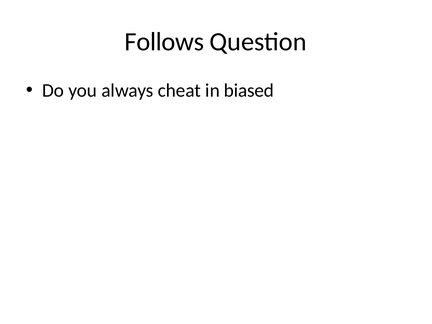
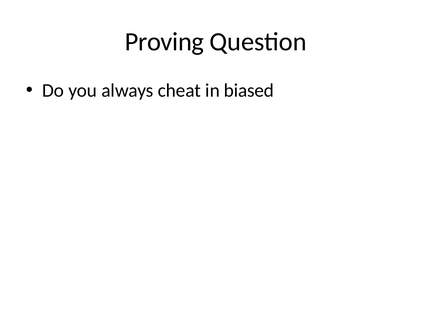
Follows: Follows -> Proving
